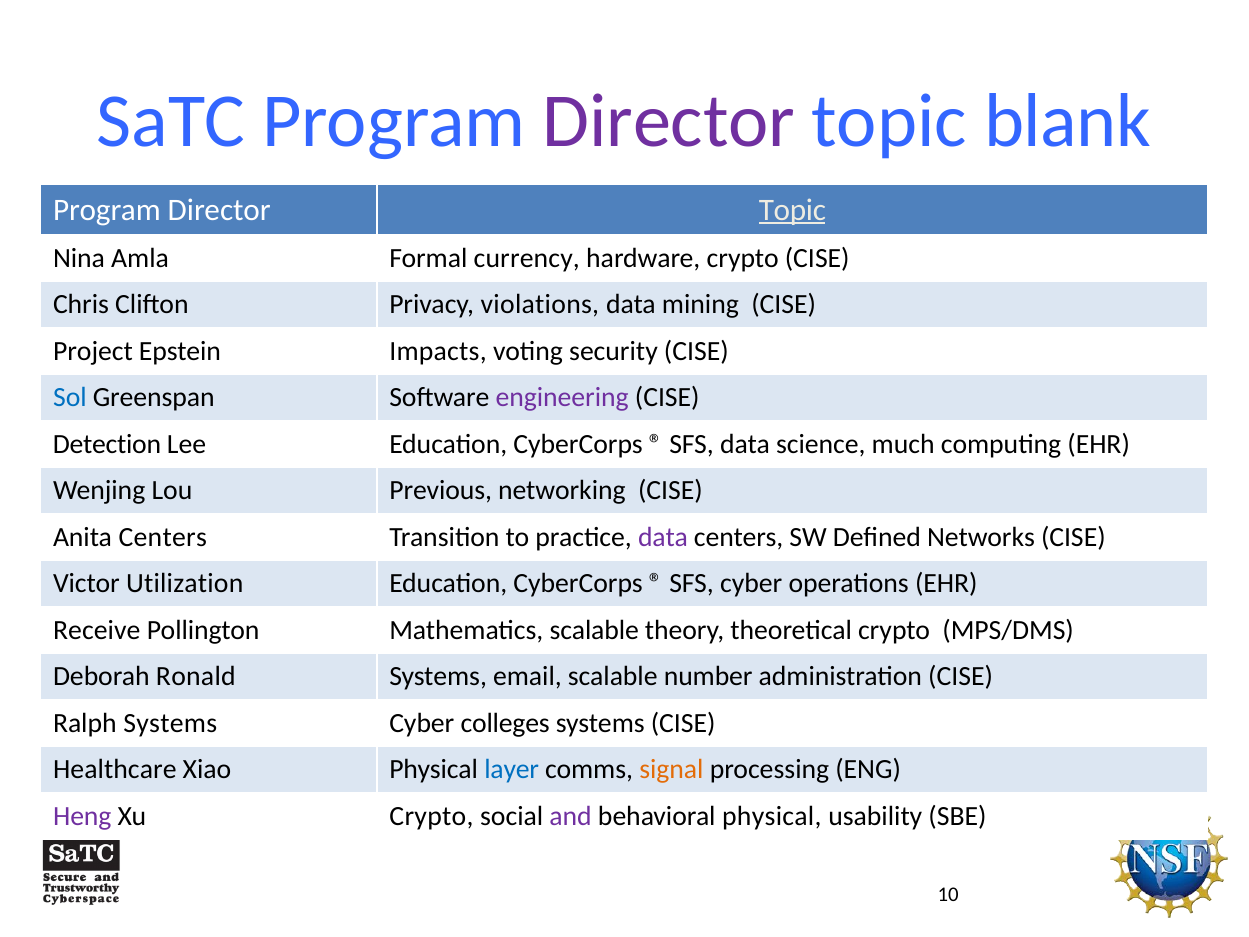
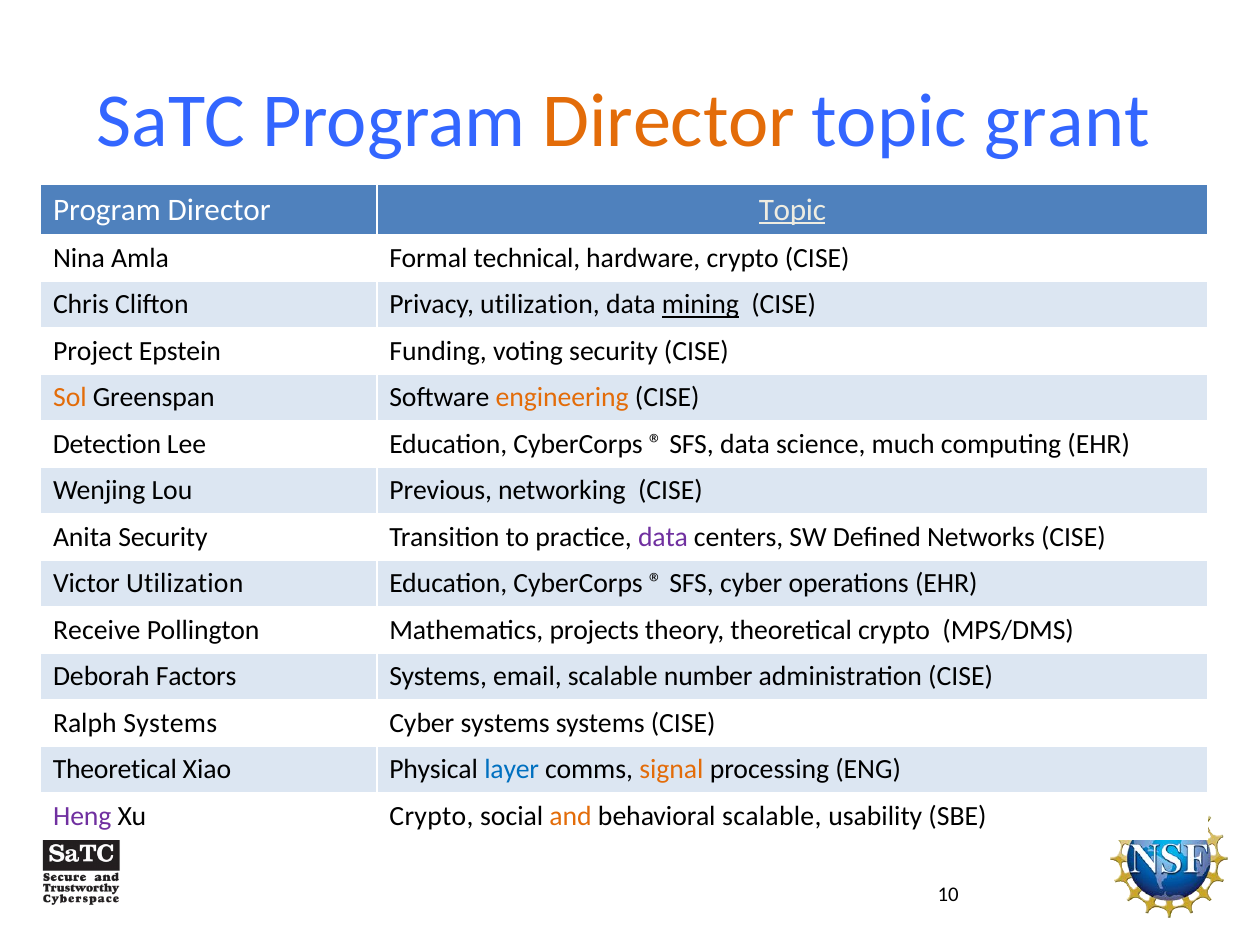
Director at (669, 121) colour: purple -> orange
blank: blank -> grant
currency: currency -> technical
Privacy violations: violations -> utilization
mining underline: none -> present
Impacts: Impacts -> Funding
Sol colour: blue -> orange
engineering colour: purple -> orange
Anita Centers: Centers -> Security
Mathematics scalable: scalable -> projects
Ronald: Ronald -> Factors
Cyber colleges: colleges -> systems
Healthcare at (115, 769): Healthcare -> Theoretical
and colour: purple -> orange
behavioral physical: physical -> scalable
